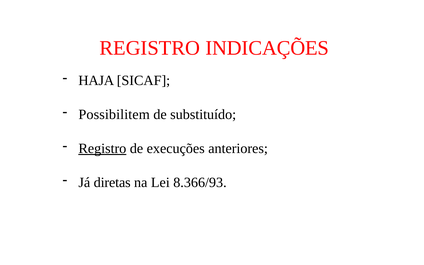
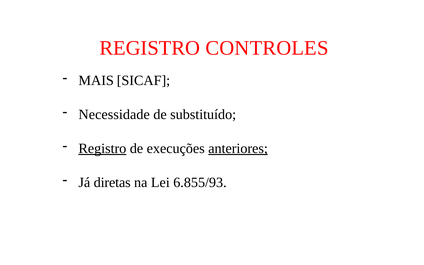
INDICAÇÕES: INDICAÇÕES -> CONTROLES
HAJA: HAJA -> MAIS
Possibilitem: Possibilitem -> Necessidade
anteriores underline: none -> present
8.366/93: 8.366/93 -> 6.855/93
